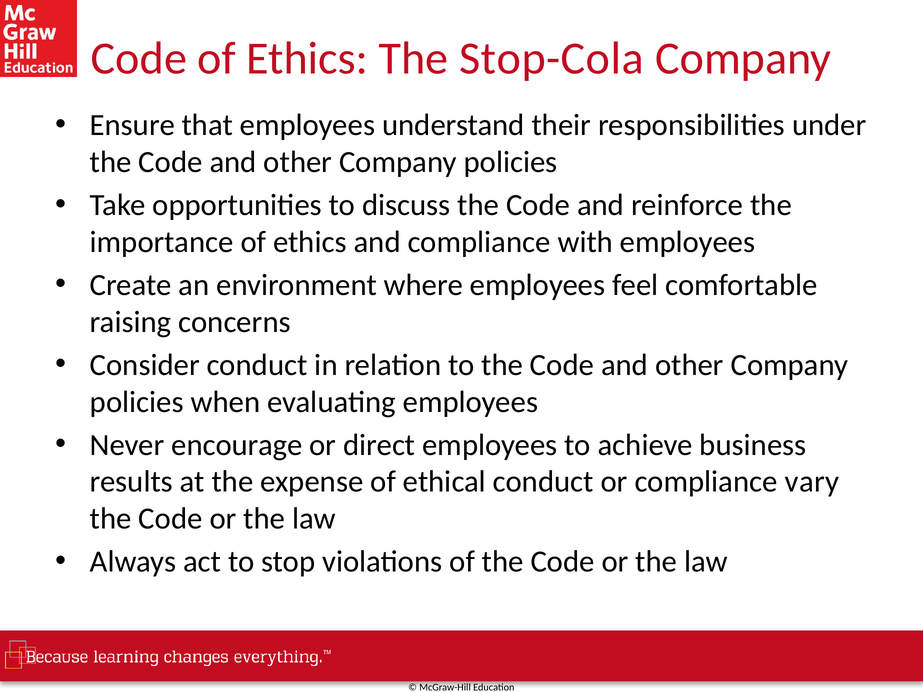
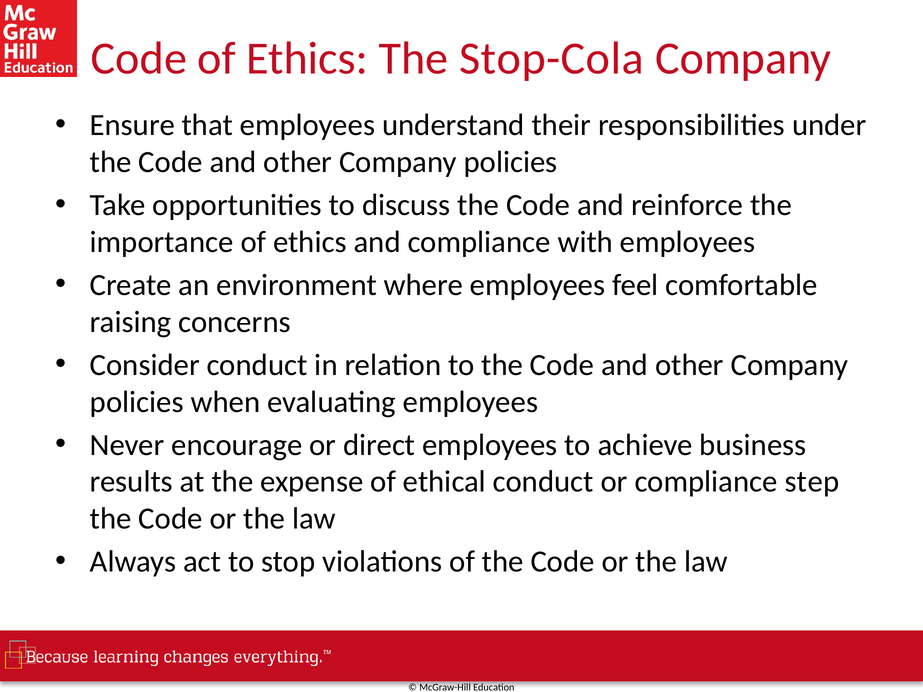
vary: vary -> step
